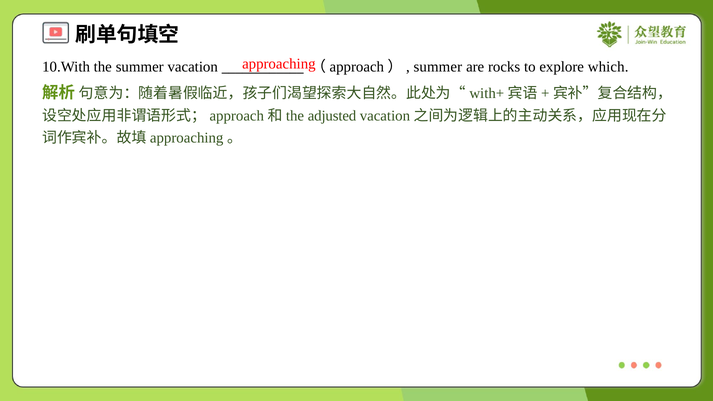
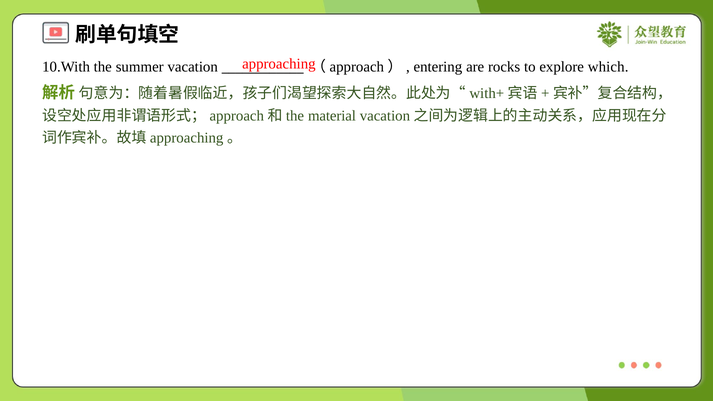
（approach） summer: summer -> entering
adjusted: adjusted -> material
